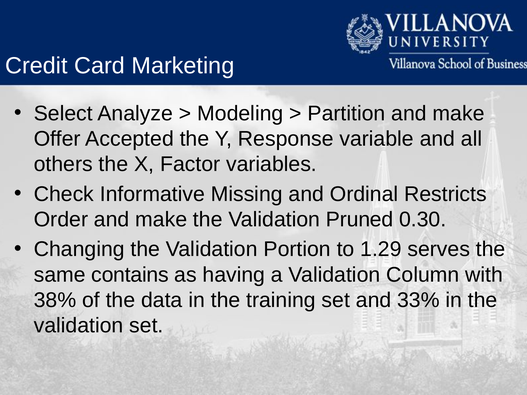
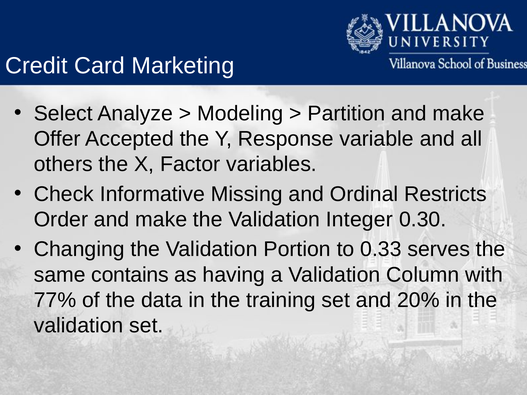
Pruned: Pruned -> Integer
1.29: 1.29 -> 0.33
38%: 38% -> 77%
33%: 33% -> 20%
